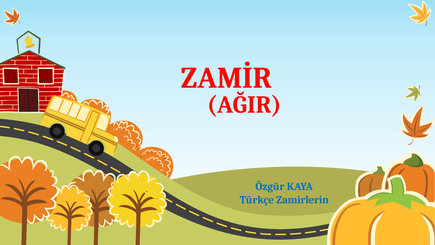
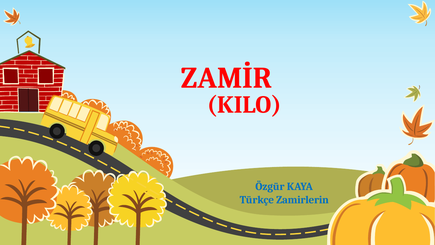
AĞIR: AĞIR -> KILO
